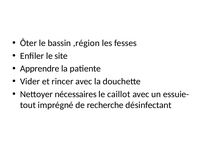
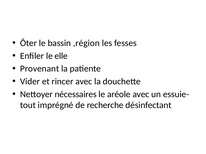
site: site -> elle
Apprendre: Apprendre -> Provenant
caillot: caillot -> aréole
